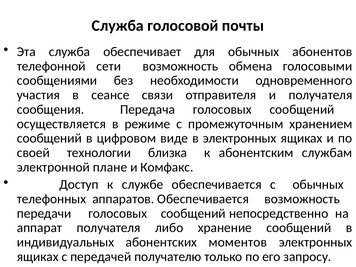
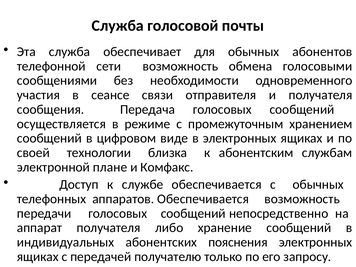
моментов: моментов -> пояснения
